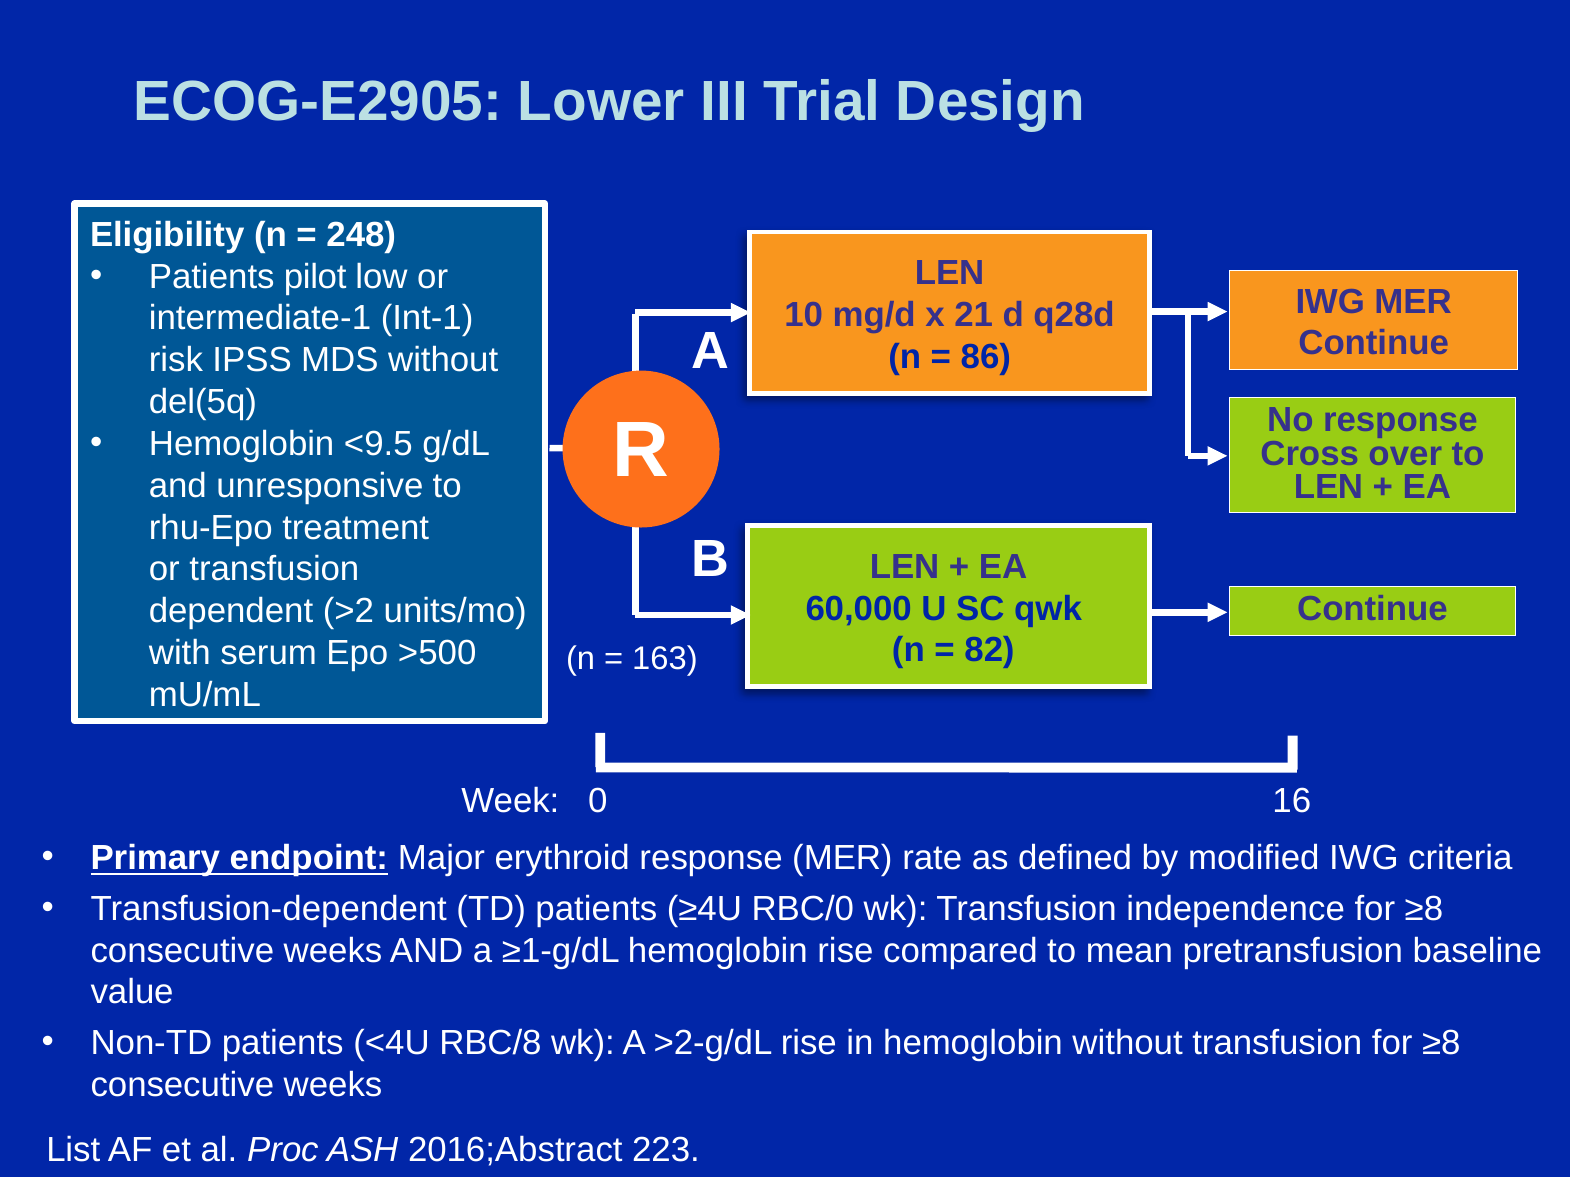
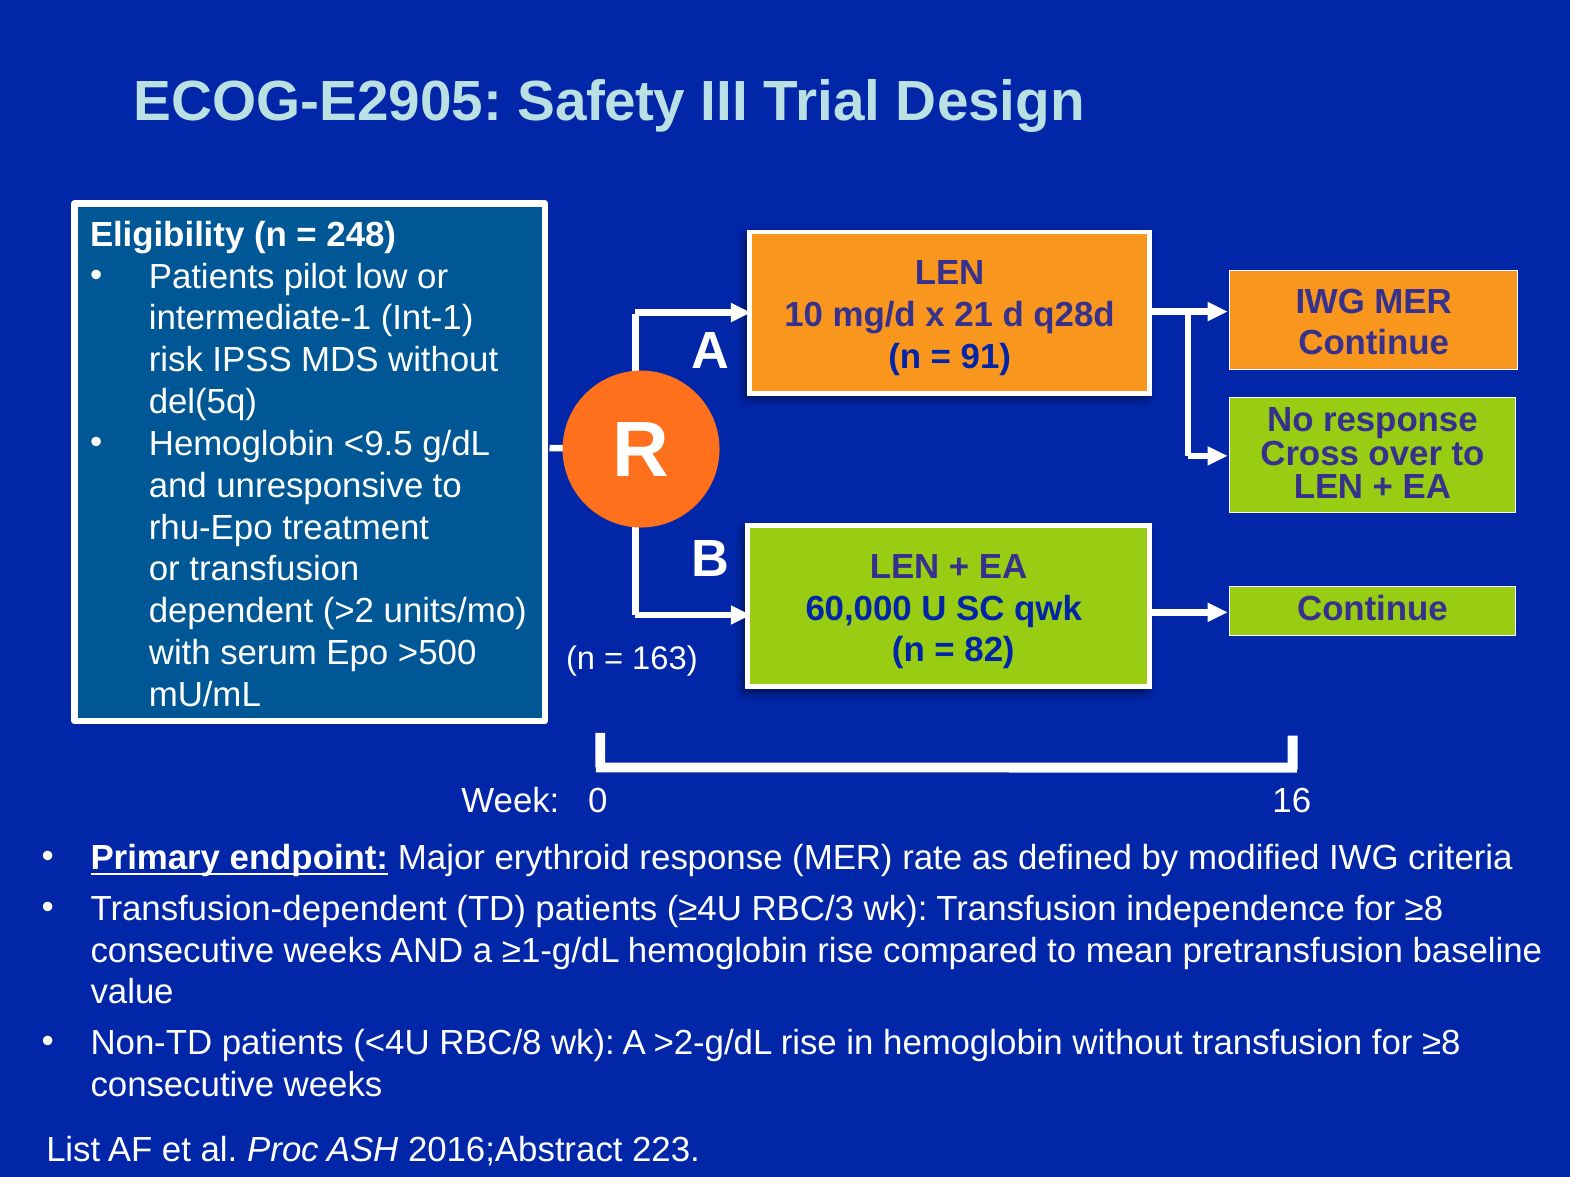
Lower: Lower -> Safety
86: 86 -> 91
RBC/0: RBC/0 -> RBC/3
